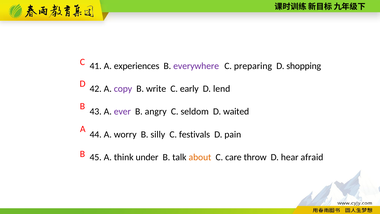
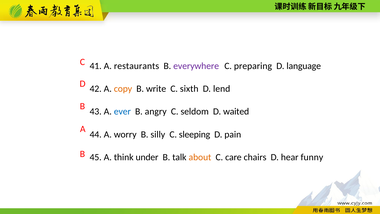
experiences: experiences -> restaurants
shopping: shopping -> language
copy colour: purple -> orange
early: early -> sixth
ever colour: purple -> blue
festivals: festivals -> sleeping
throw: throw -> chairs
afraid: afraid -> funny
